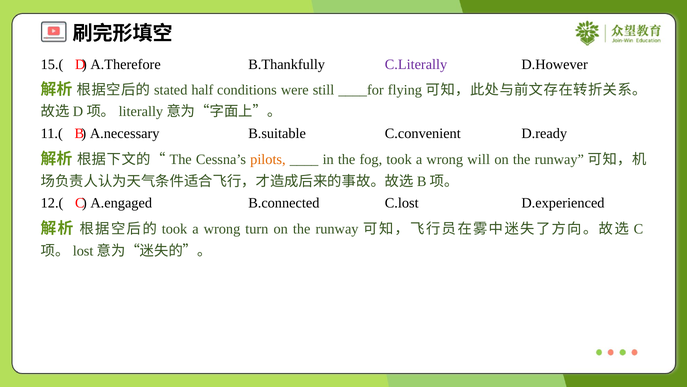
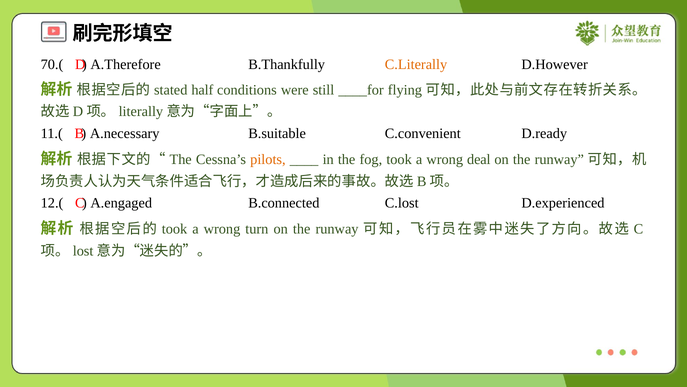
15.(: 15.( -> 70.(
C.Literally colour: purple -> orange
will: will -> deal
